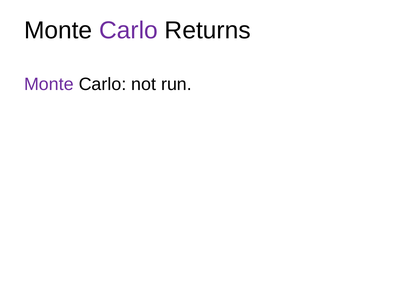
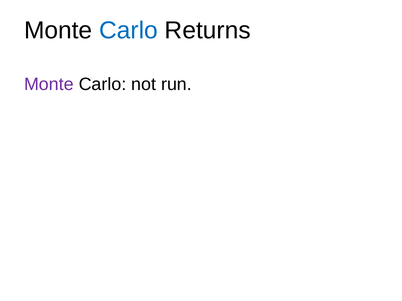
Carlo at (128, 31) colour: purple -> blue
